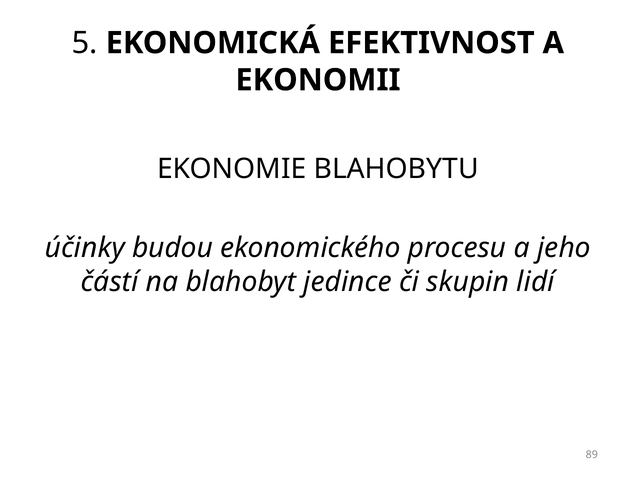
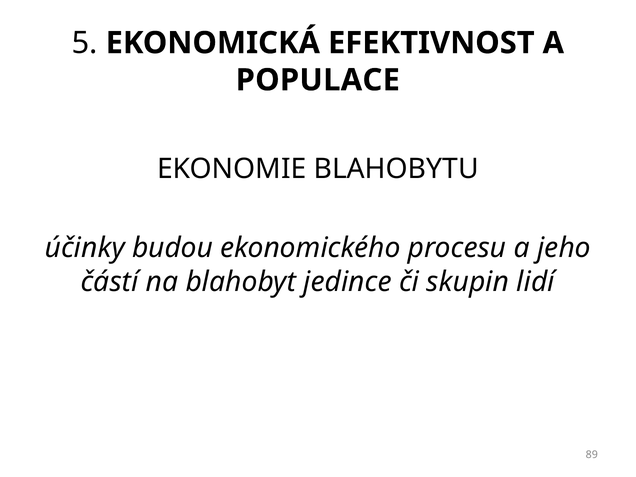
EKONOMII: EKONOMII -> POPULACE
